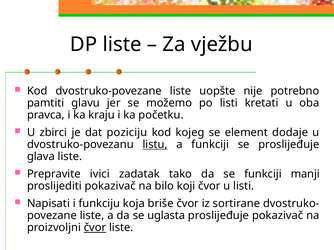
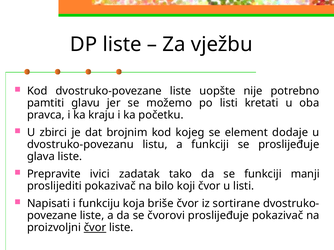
poziciju: poziciju -> brojnim
listu underline: present -> none
uglasta: uglasta -> čvorovi
